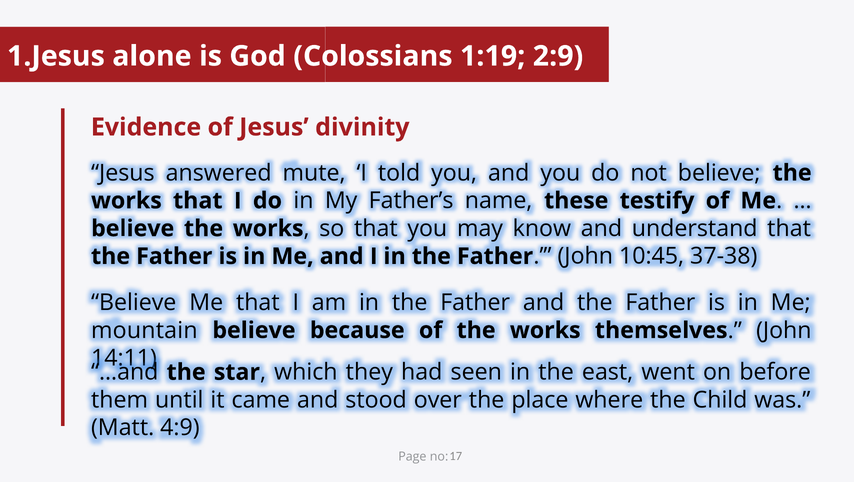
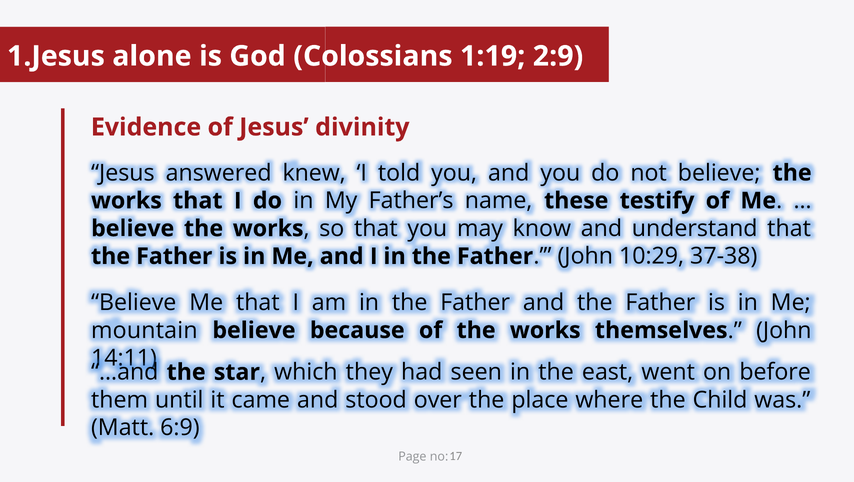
mute: mute -> knew
10:45: 10:45 -> 10:29
4:9: 4:9 -> 6:9
